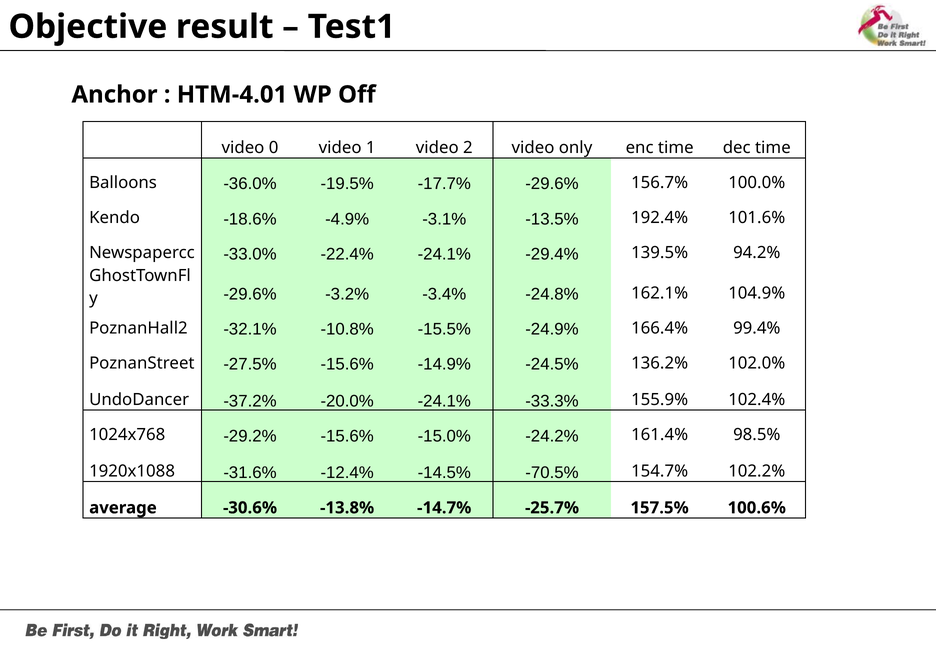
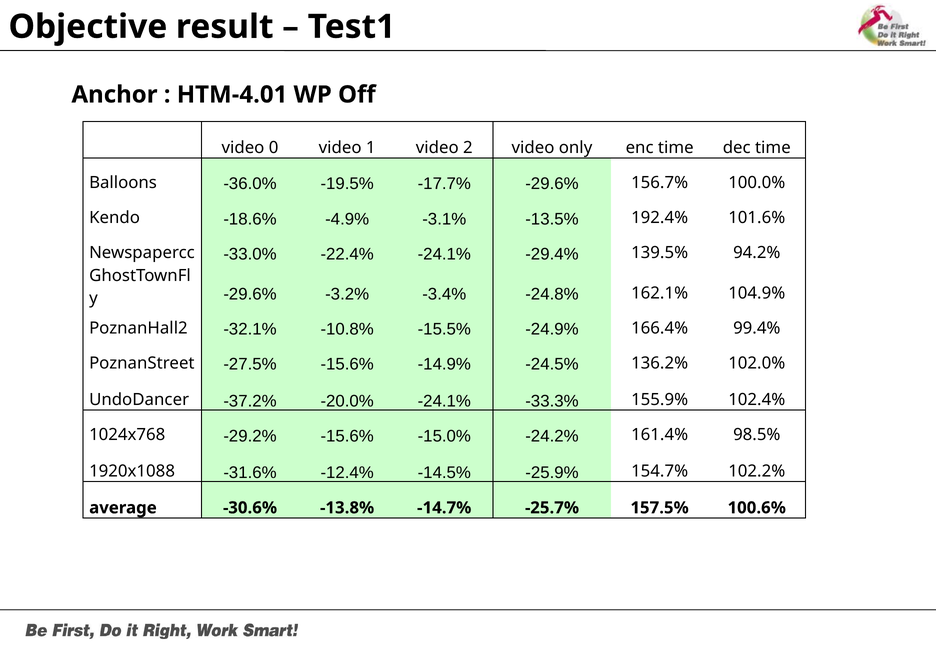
-70.5%: -70.5% -> -25.9%
